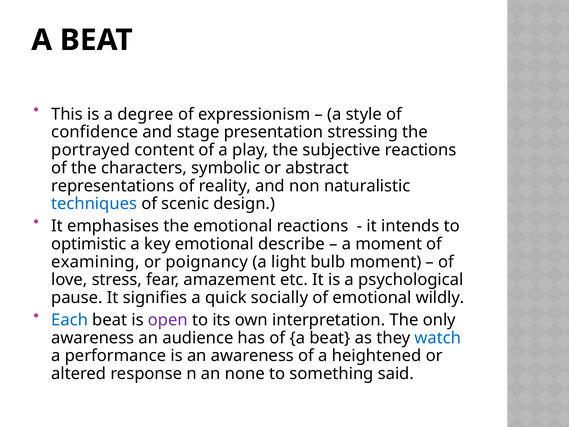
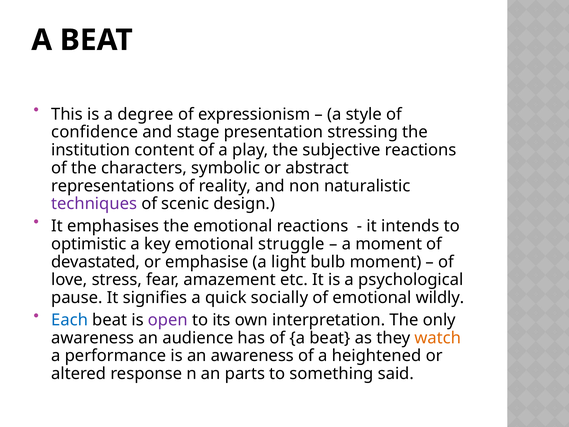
portrayed: portrayed -> institution
techniques colour: blue -> purple
describe: describe -> struggle
examining: examining -> devastated
poignancy: poignancy -> emphasise
watch colour: blue -> orange
none: none -> parts
